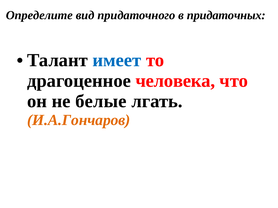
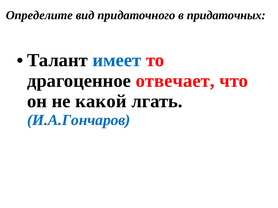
человека: человека -> отвечает
белые: белые -> какой
И.А.Гончаров colour: orange -> blue
